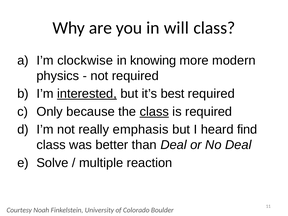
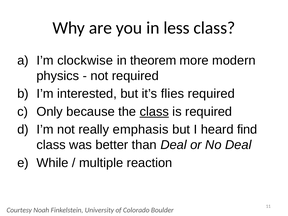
will: will -> less
knowing: knowing -> theorem
interested underline: present -> none
best: best -> flies
Solve: Solve -> While
